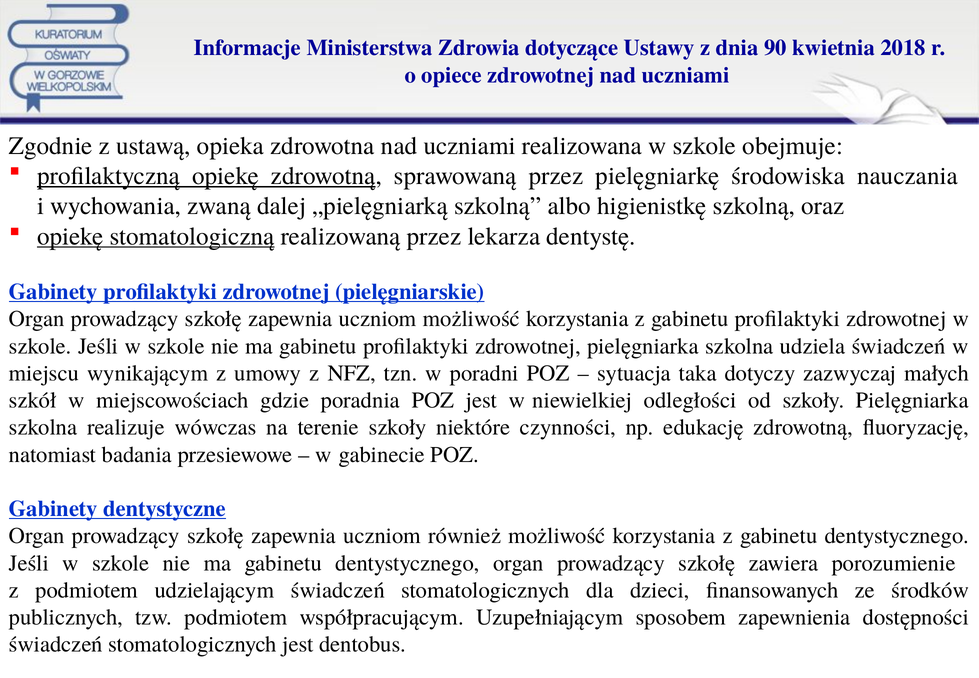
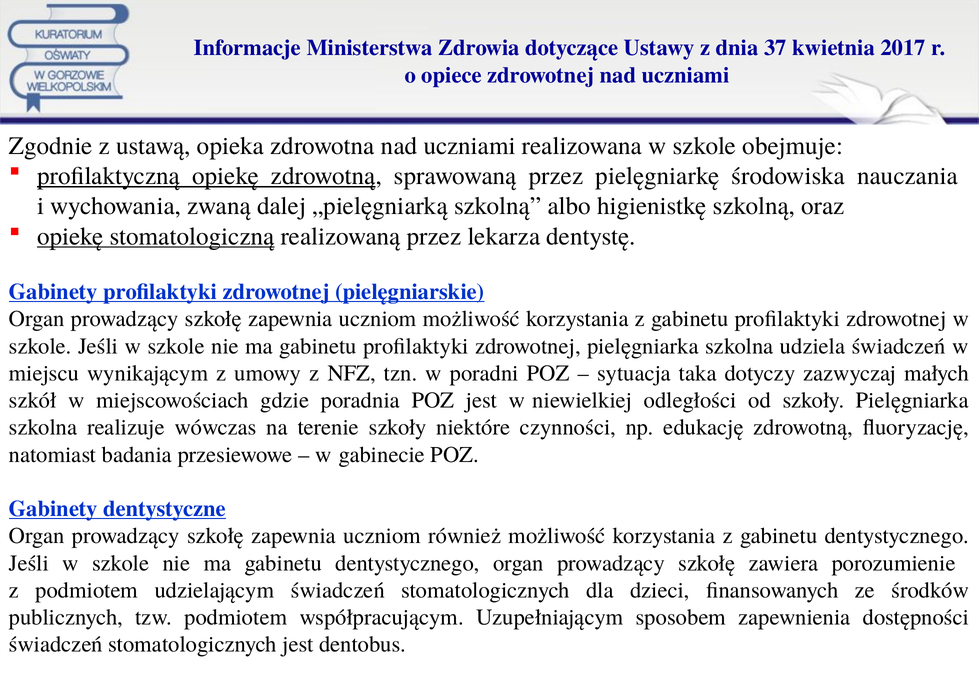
90: 90 -> 37
2018: 2018 -> 2017
